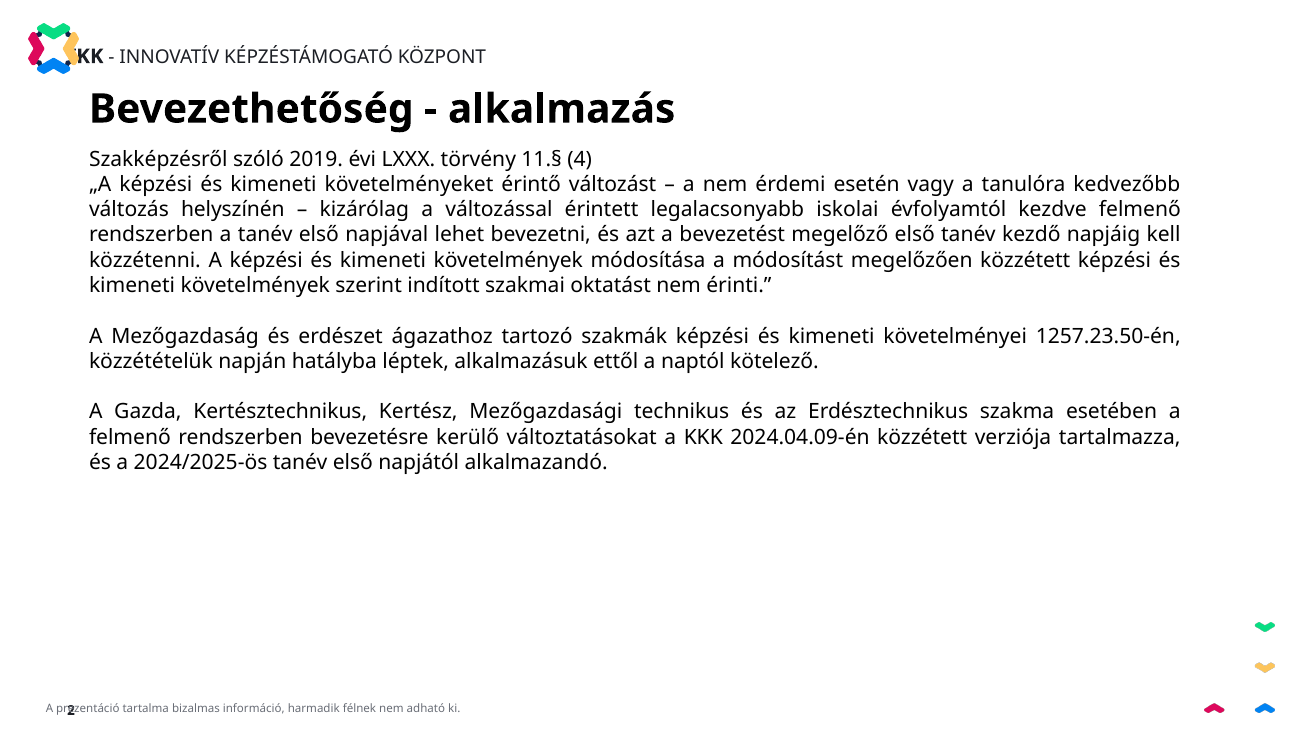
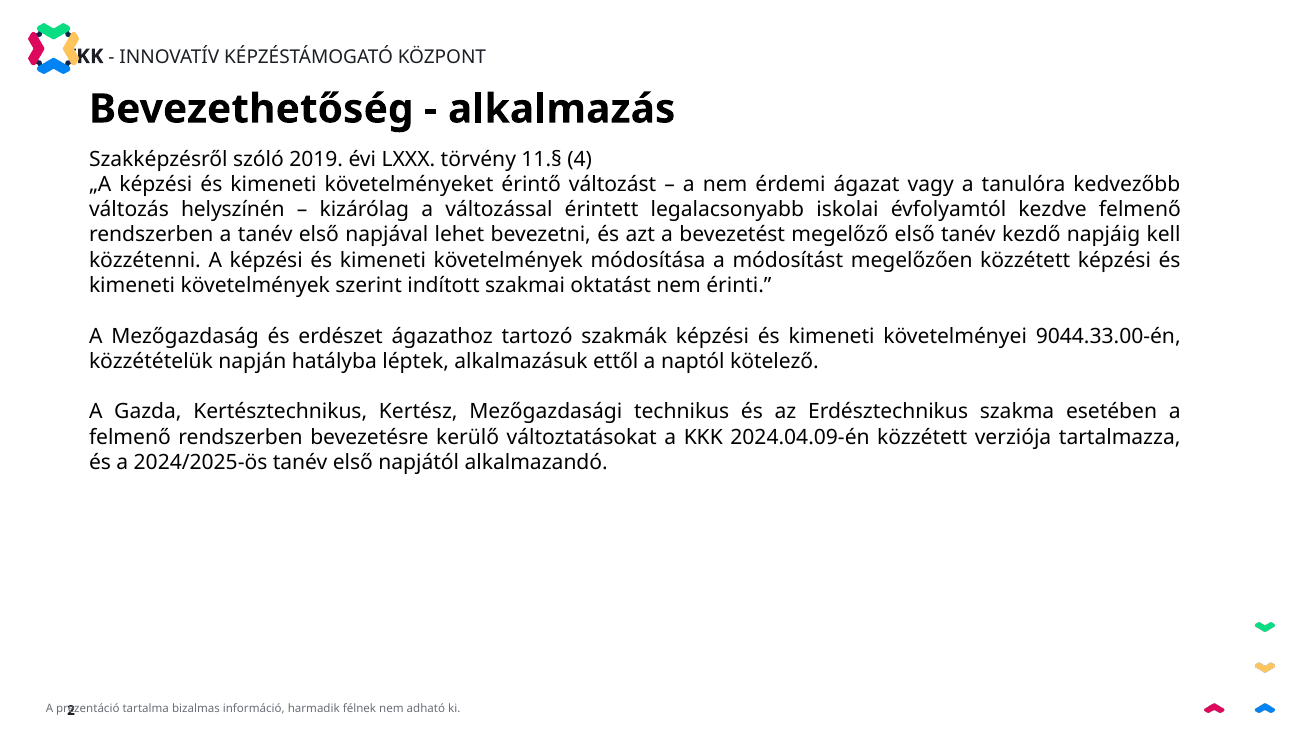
esetén: esetén -> ágazat
1257.23.50-én: 1257.23.50-én -> 9044.33.00-én
